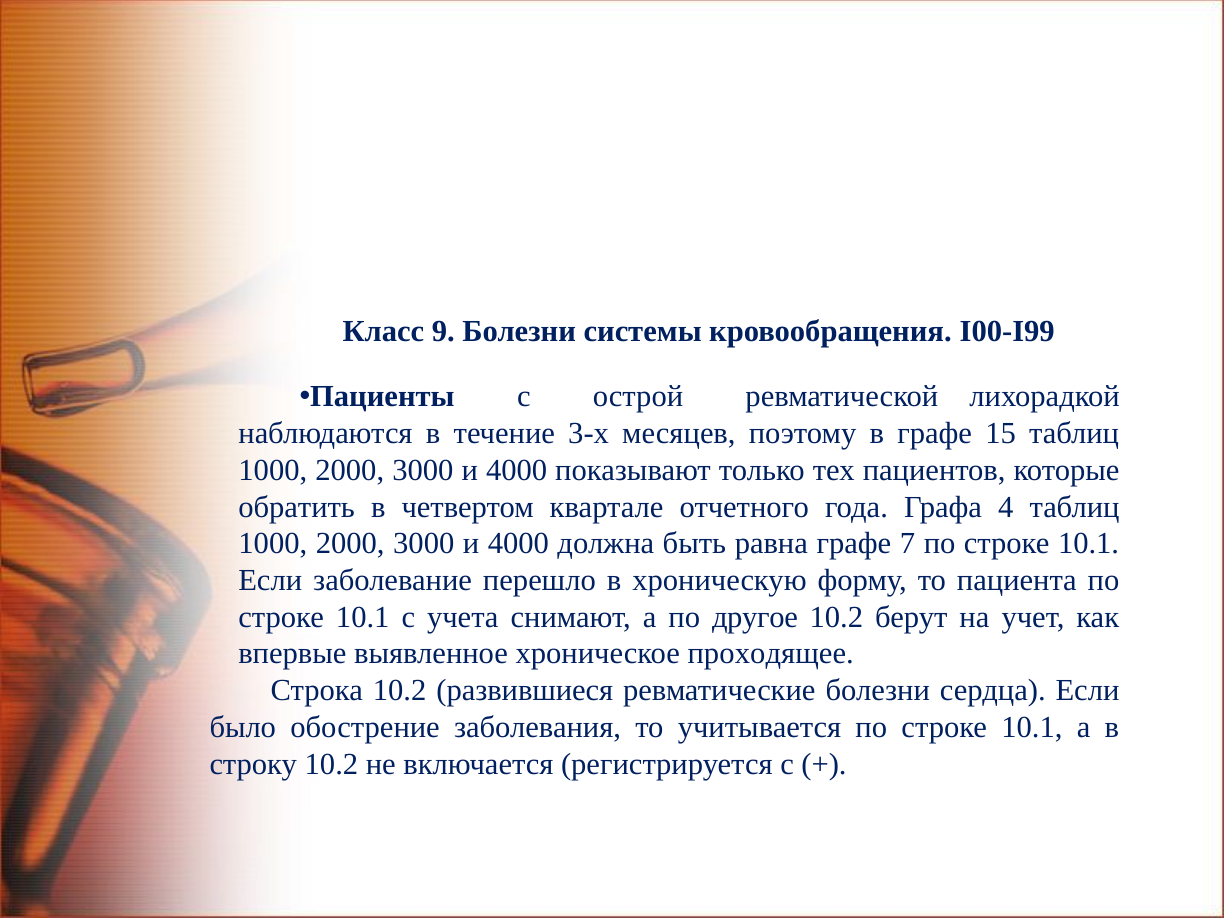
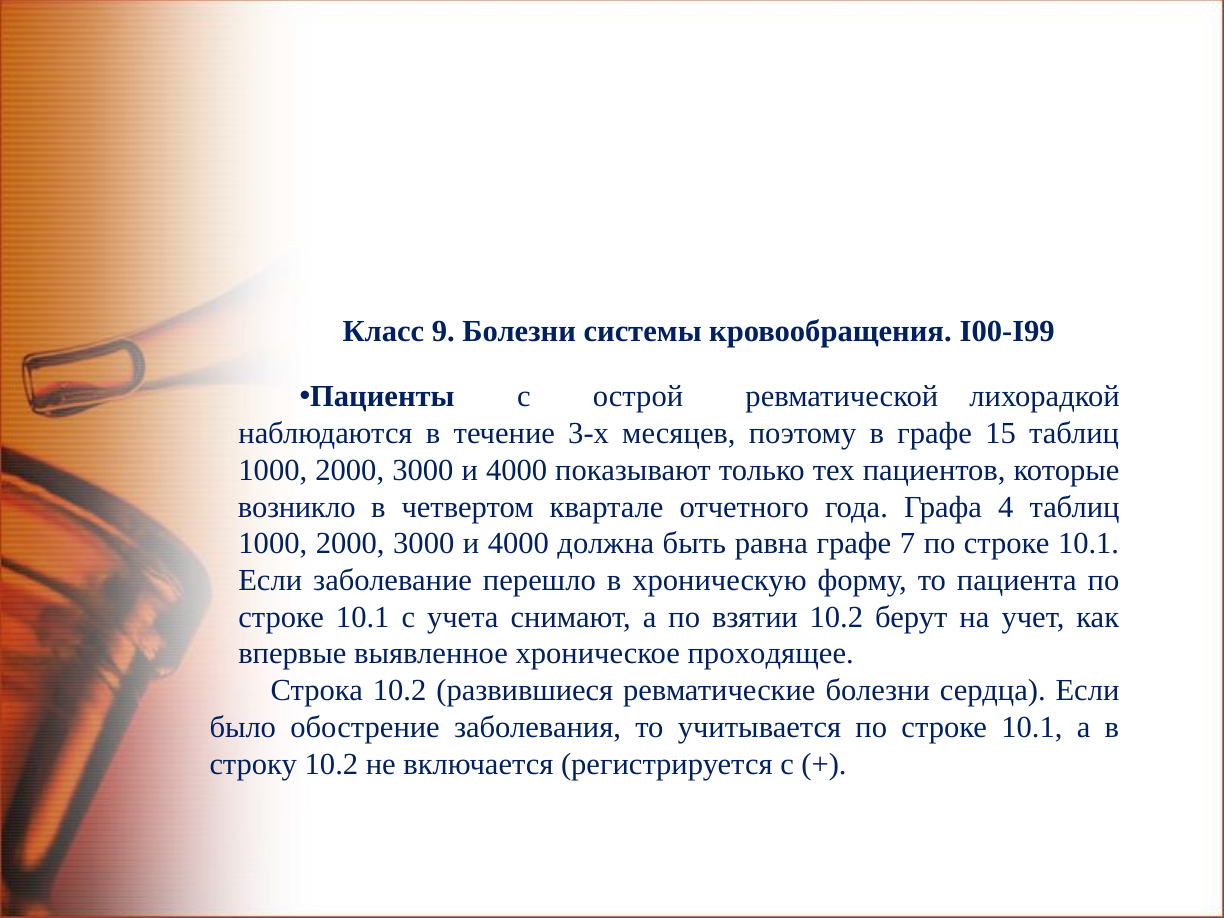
обратить: обратить -> возникло
другое: другое -> взятии
